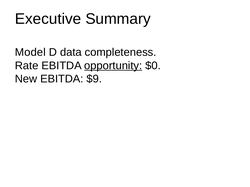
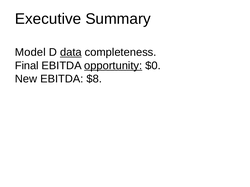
data underline: none -> present
Rate: Rate -> Final
$9: $9 -> $8
